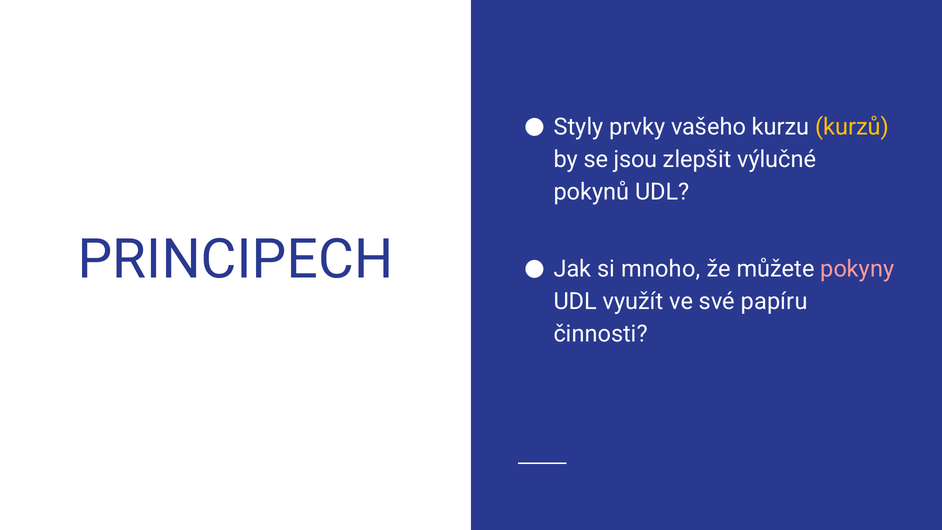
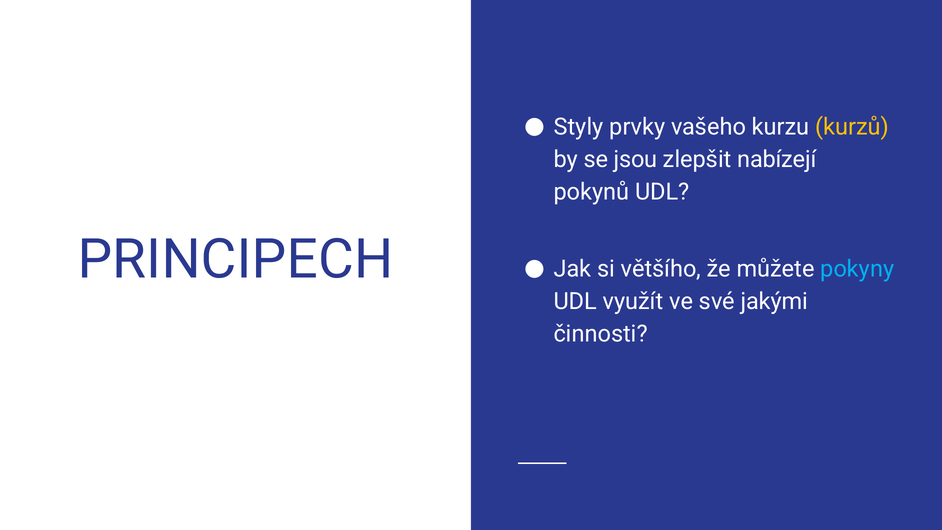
výlučné: výlučné -> nabízejí
mnoho: mnoho -> většího
pokyny colour: pink -> light blue
papíru: papíru -> jakými
